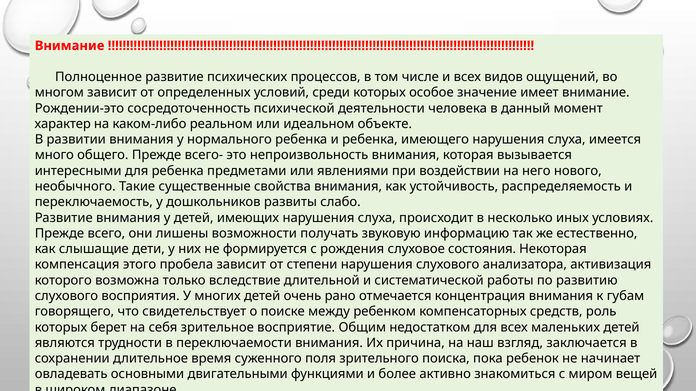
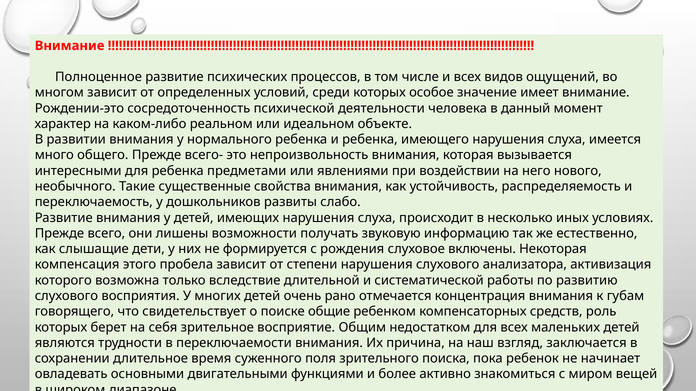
состояния: состояния -> включены
между: между -> общие
